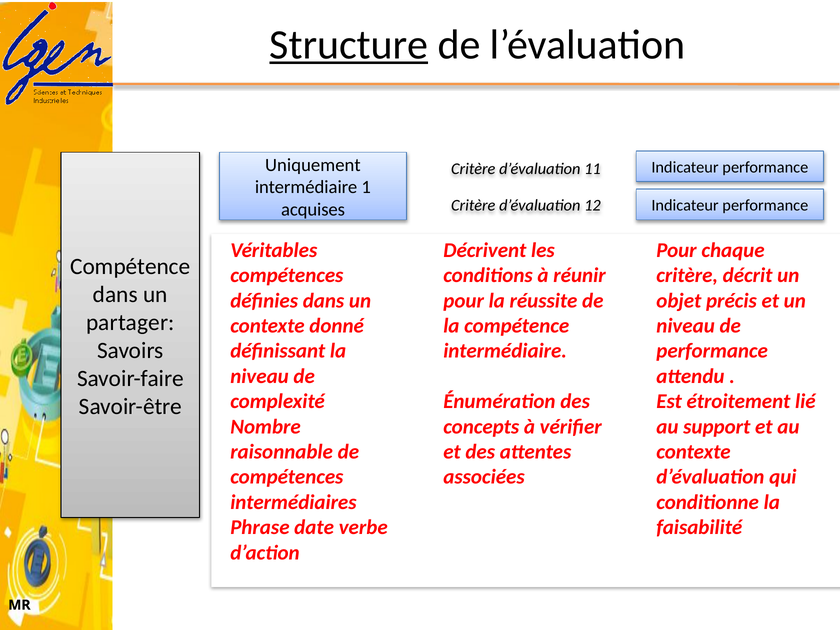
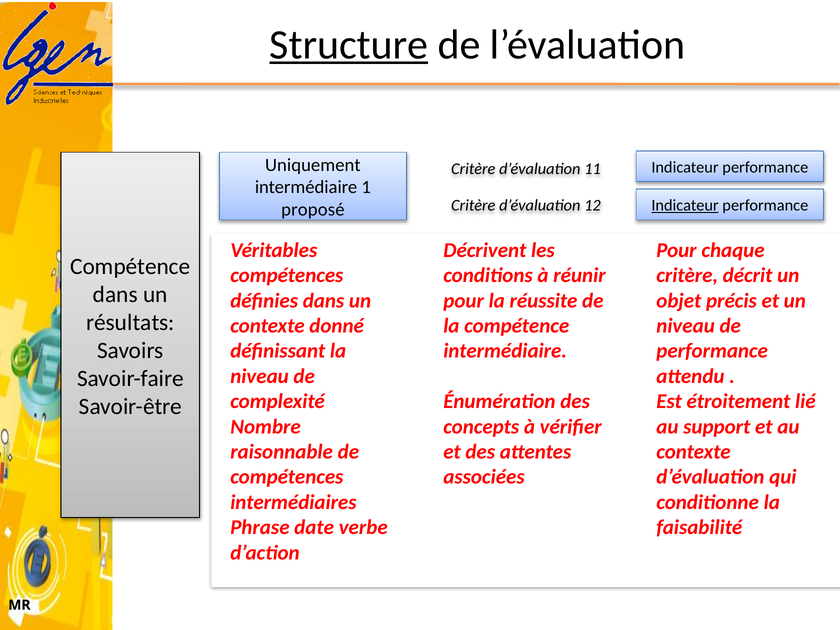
Indicateur at (685, 206) underline: none -> present
acquises: acquises -> proposé
partager: partager -> résultats
